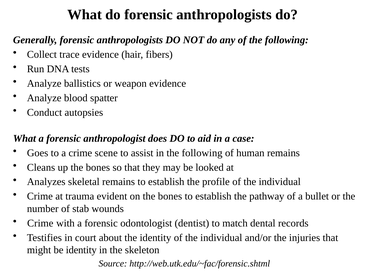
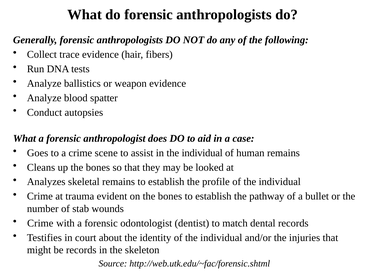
in the following: following -> individual
be identity: identity -> records
